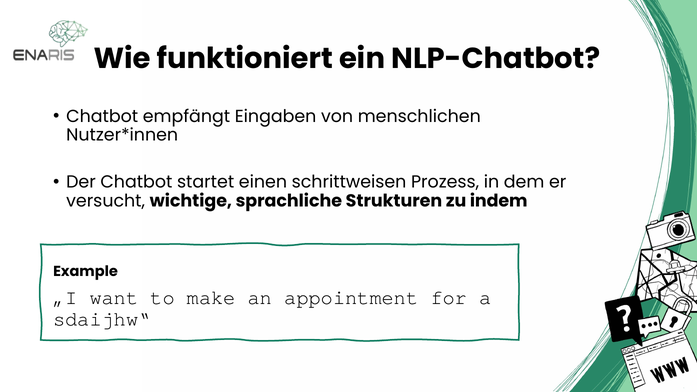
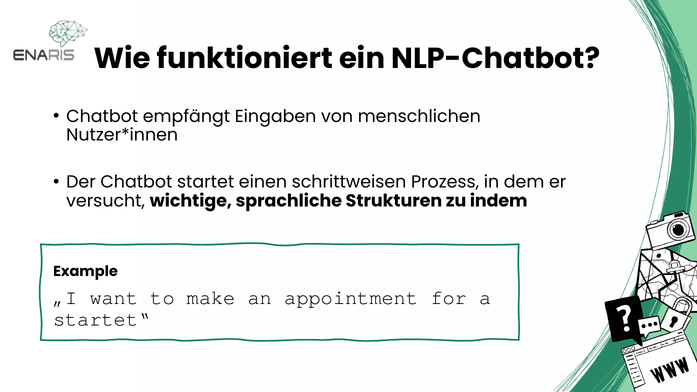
sdaijhw“: sdaijhw“ -> startet“
